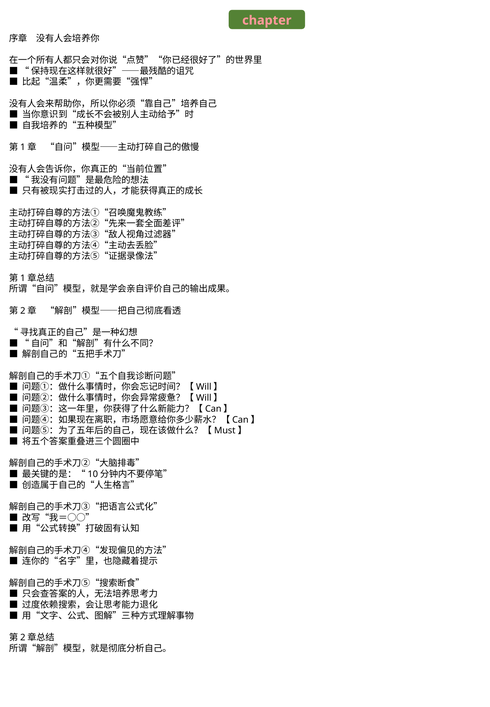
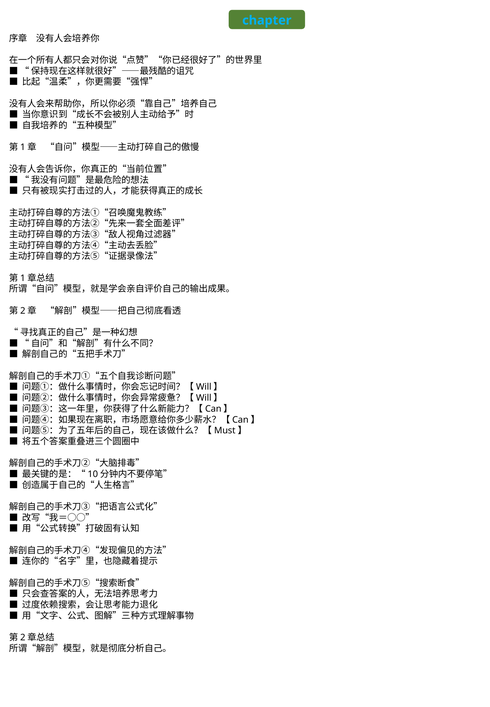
chapter colour: pink -> light blue
